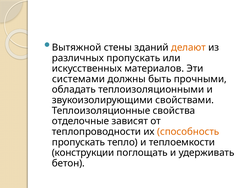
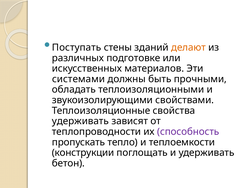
Вытяжной: Вытяжной -> Поступать
различных пропускать: пропускать -> подготовке
отделочные at (80, 121): отделочные -> удерживать
способность colour: orange -> purple
